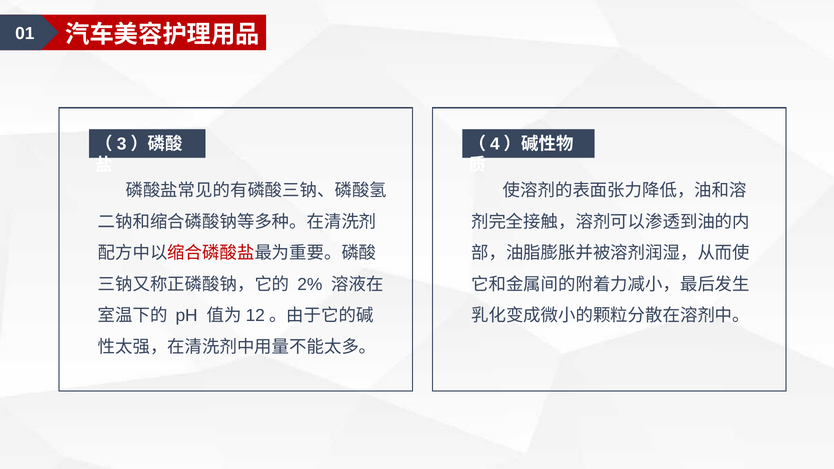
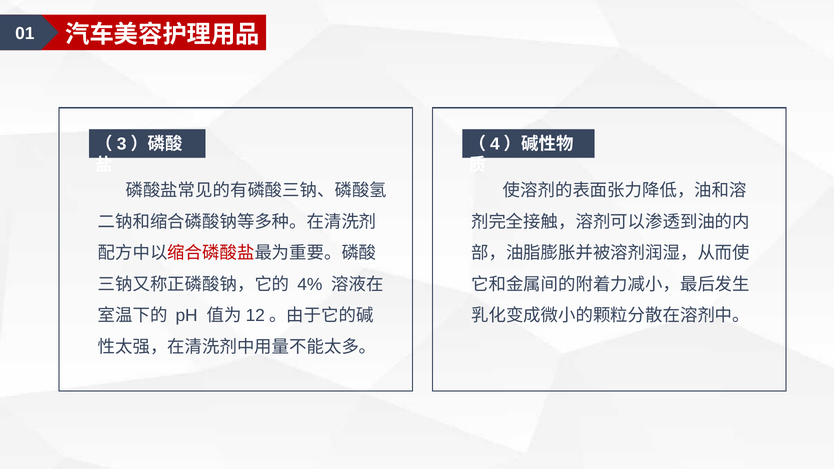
2%: 2% -> 4%
